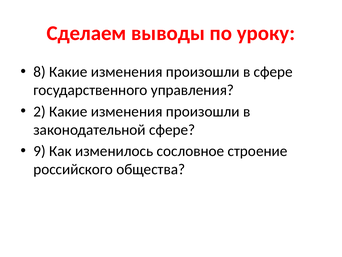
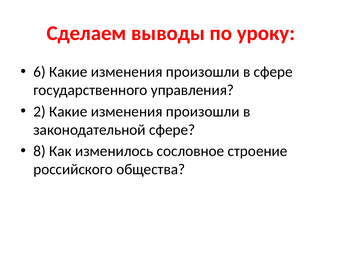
8: 8 -> 6
9: 9 -> 8
